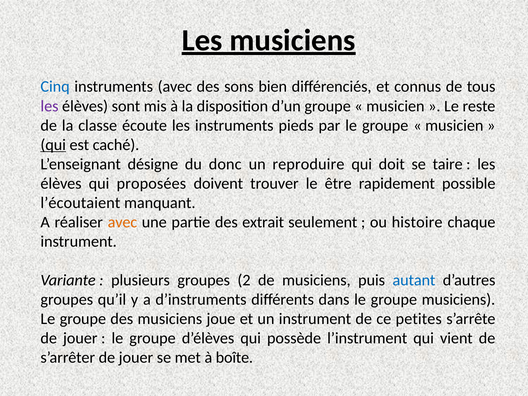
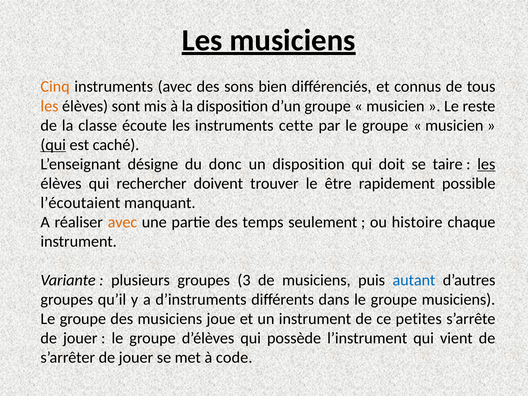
Cinq colour: blue -> orange
les at (49, 106) colour: purple -> orange
pieds: pieds -> cette
un reproduire: reproduire -> disposition
les at (486, 164) underline: none -> present
proposées: proposées -> rechercher
extrait: extrait -> temps
2: 2 -> 3
boîte: boîte -> code
